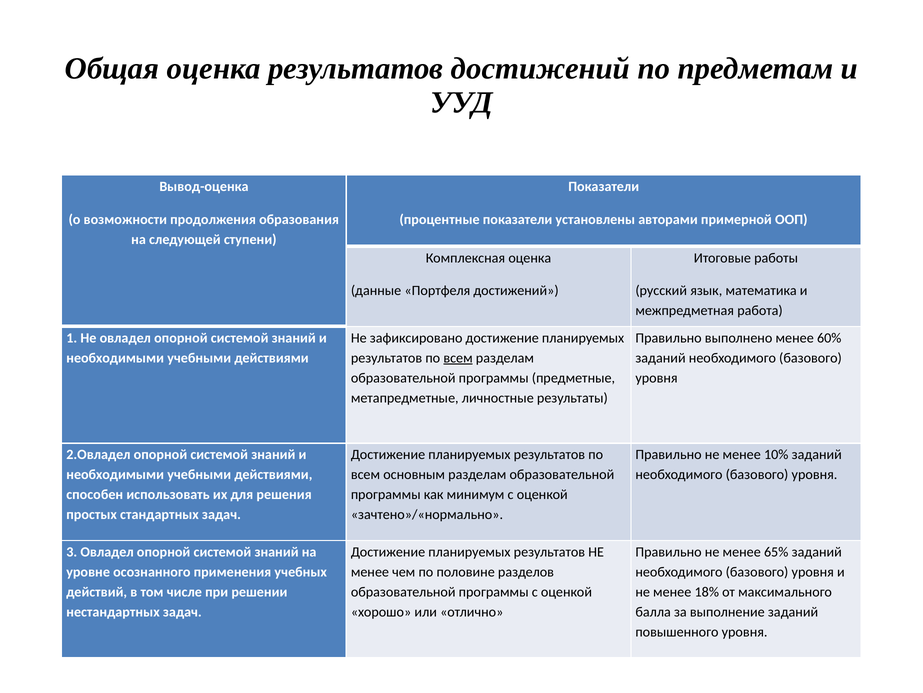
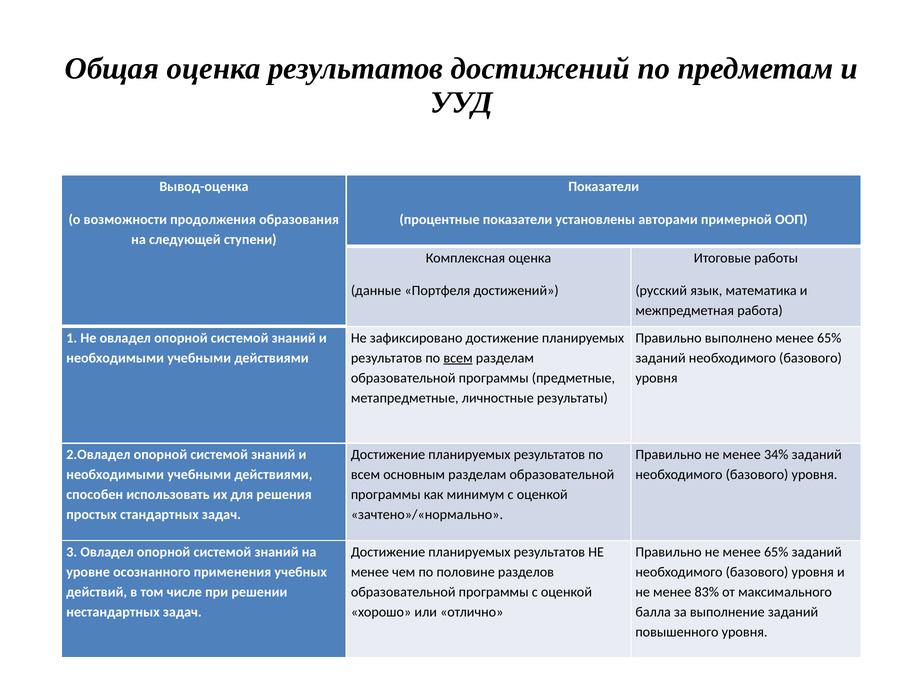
выполнено менее 60%: 60% -> 65%
10%: 10% -> 34%
18%: 18% -> 83%
